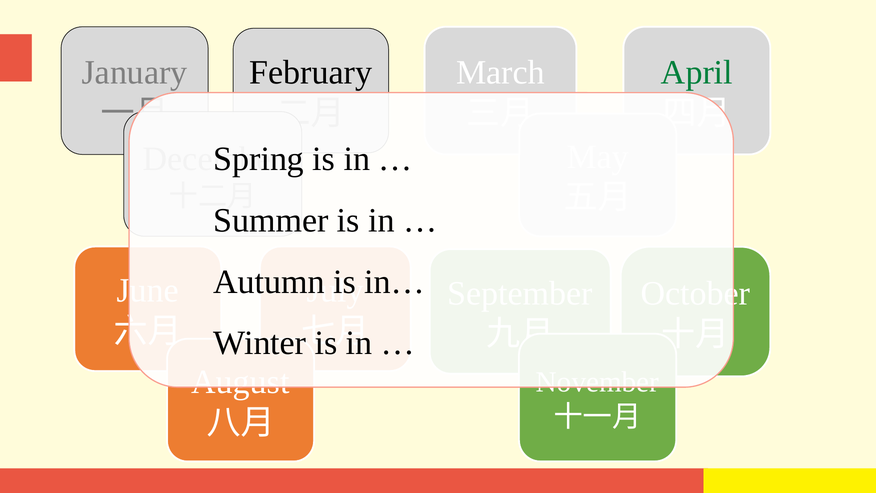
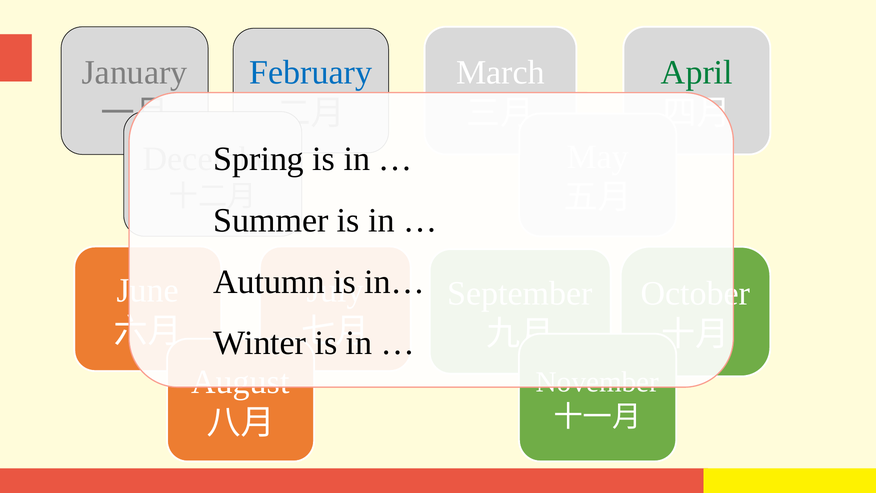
February colour: black -> blue
